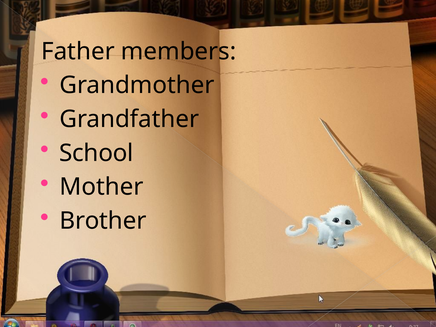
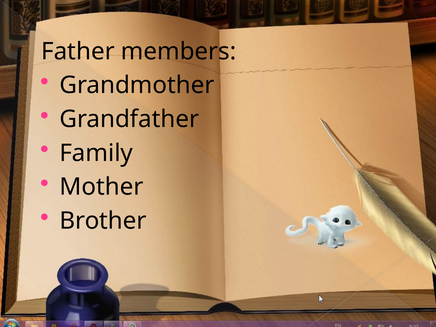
School: School -> Family
